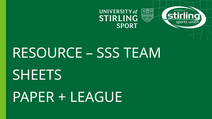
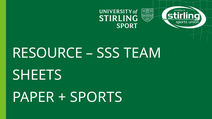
LEAGUE: LEAGUE -> SPORTS
